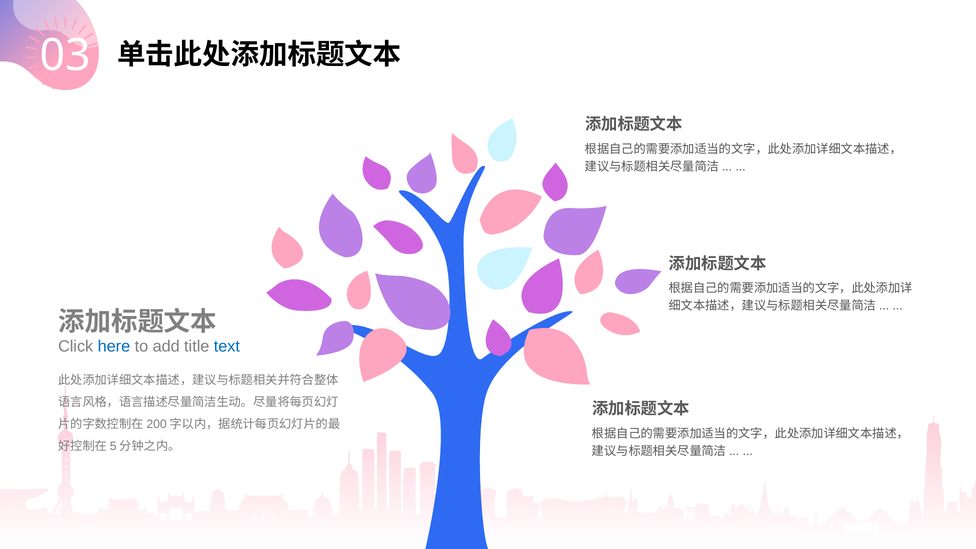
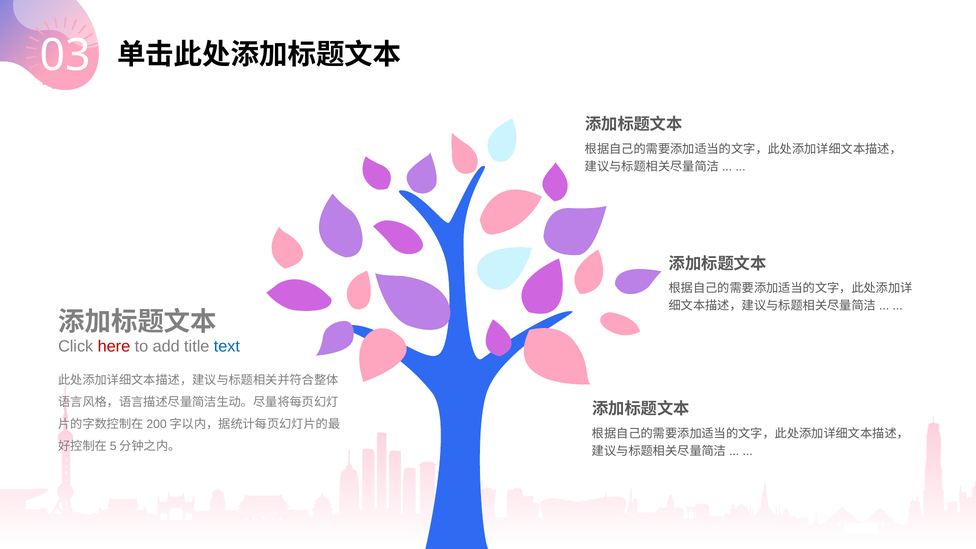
here colour: blue -> red
